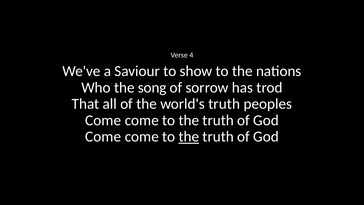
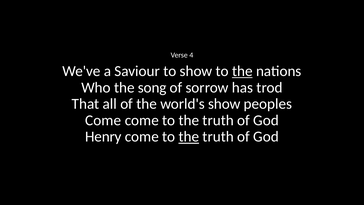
the at (242, 71) underline: none -> present
world's truth: truth -> show
Come at (103, 137): Come -> Henry
